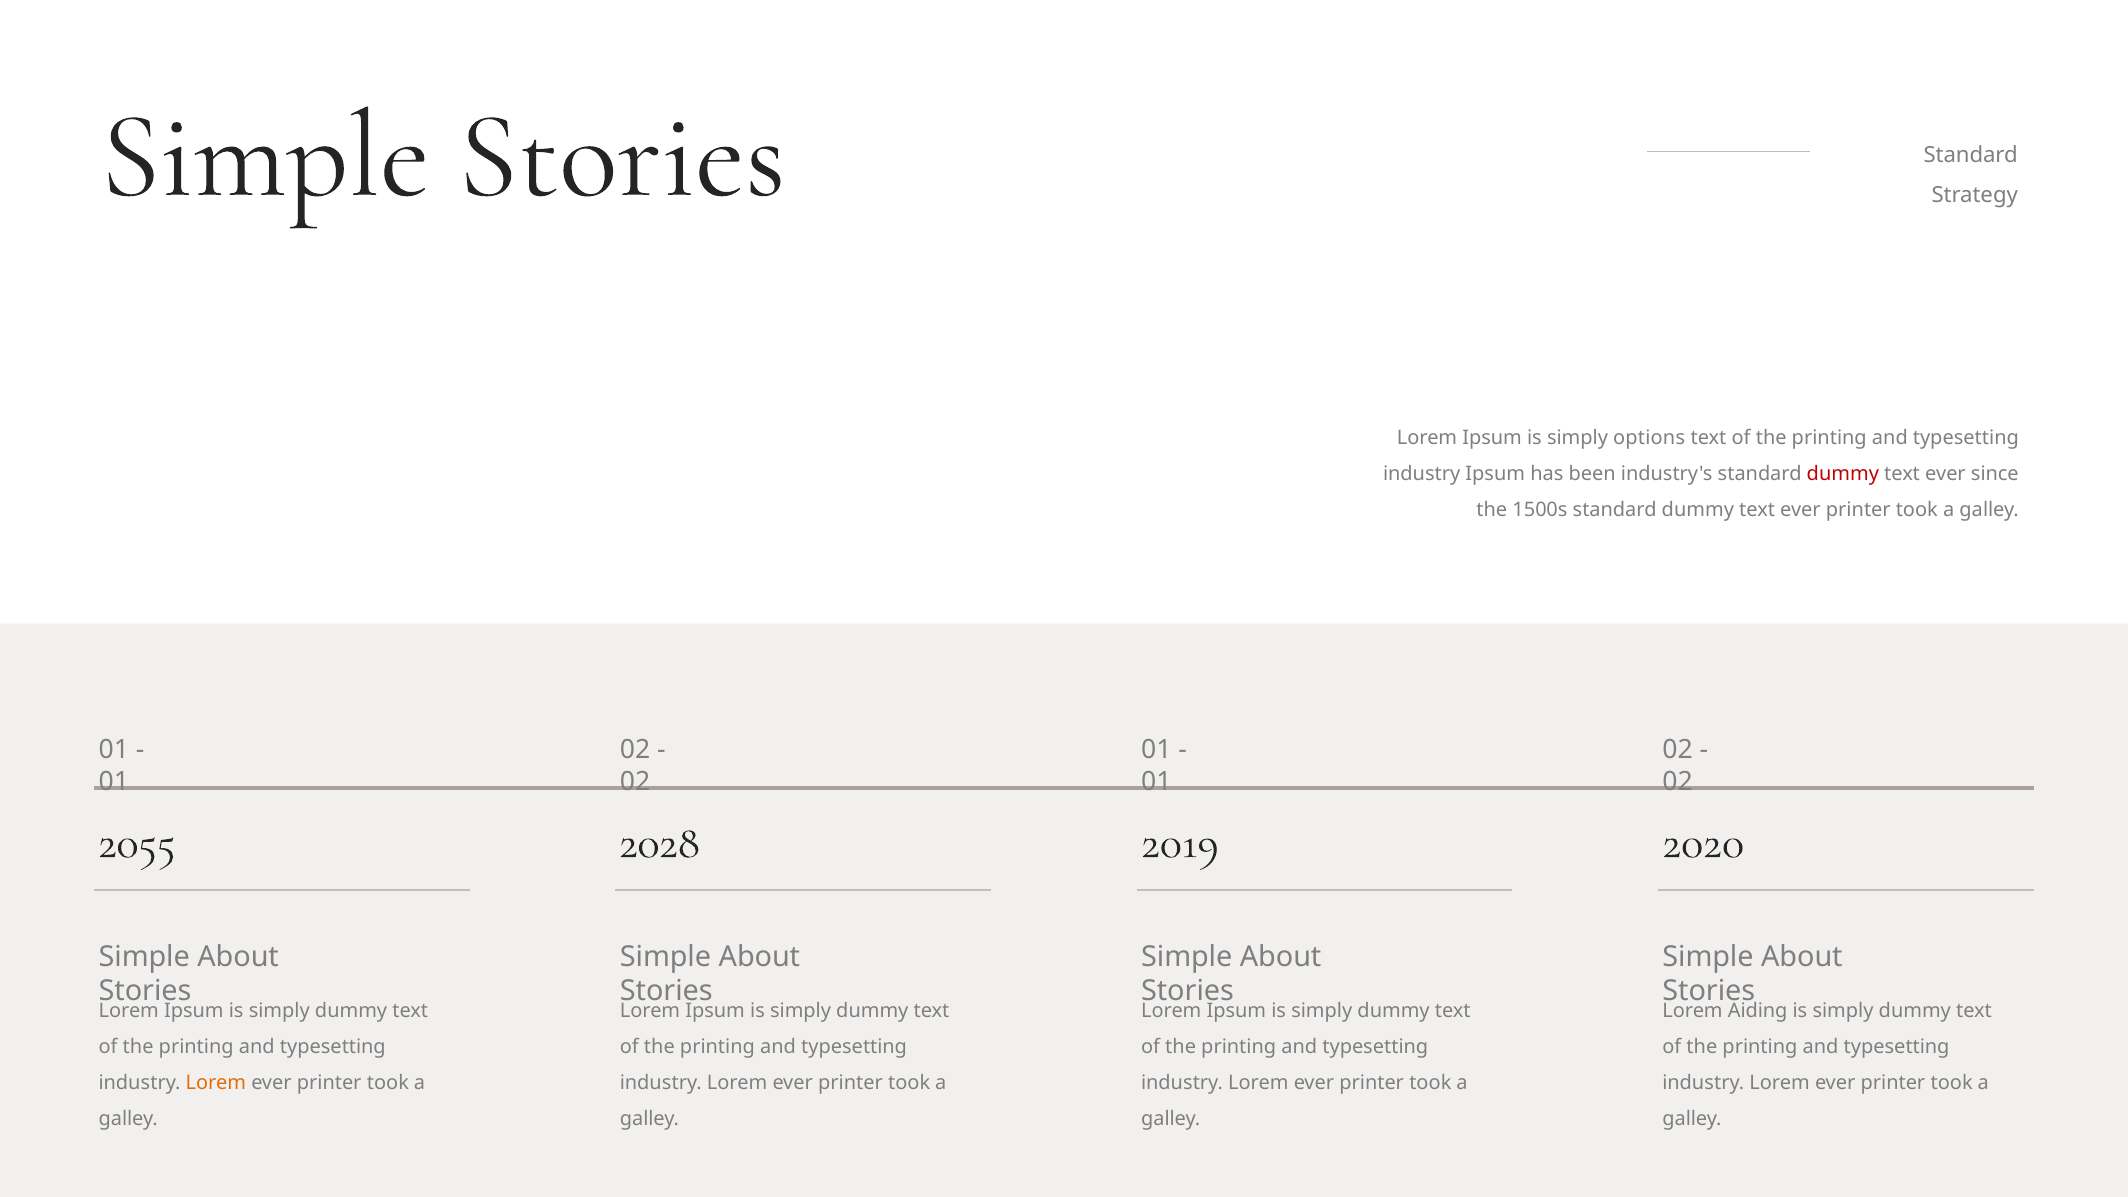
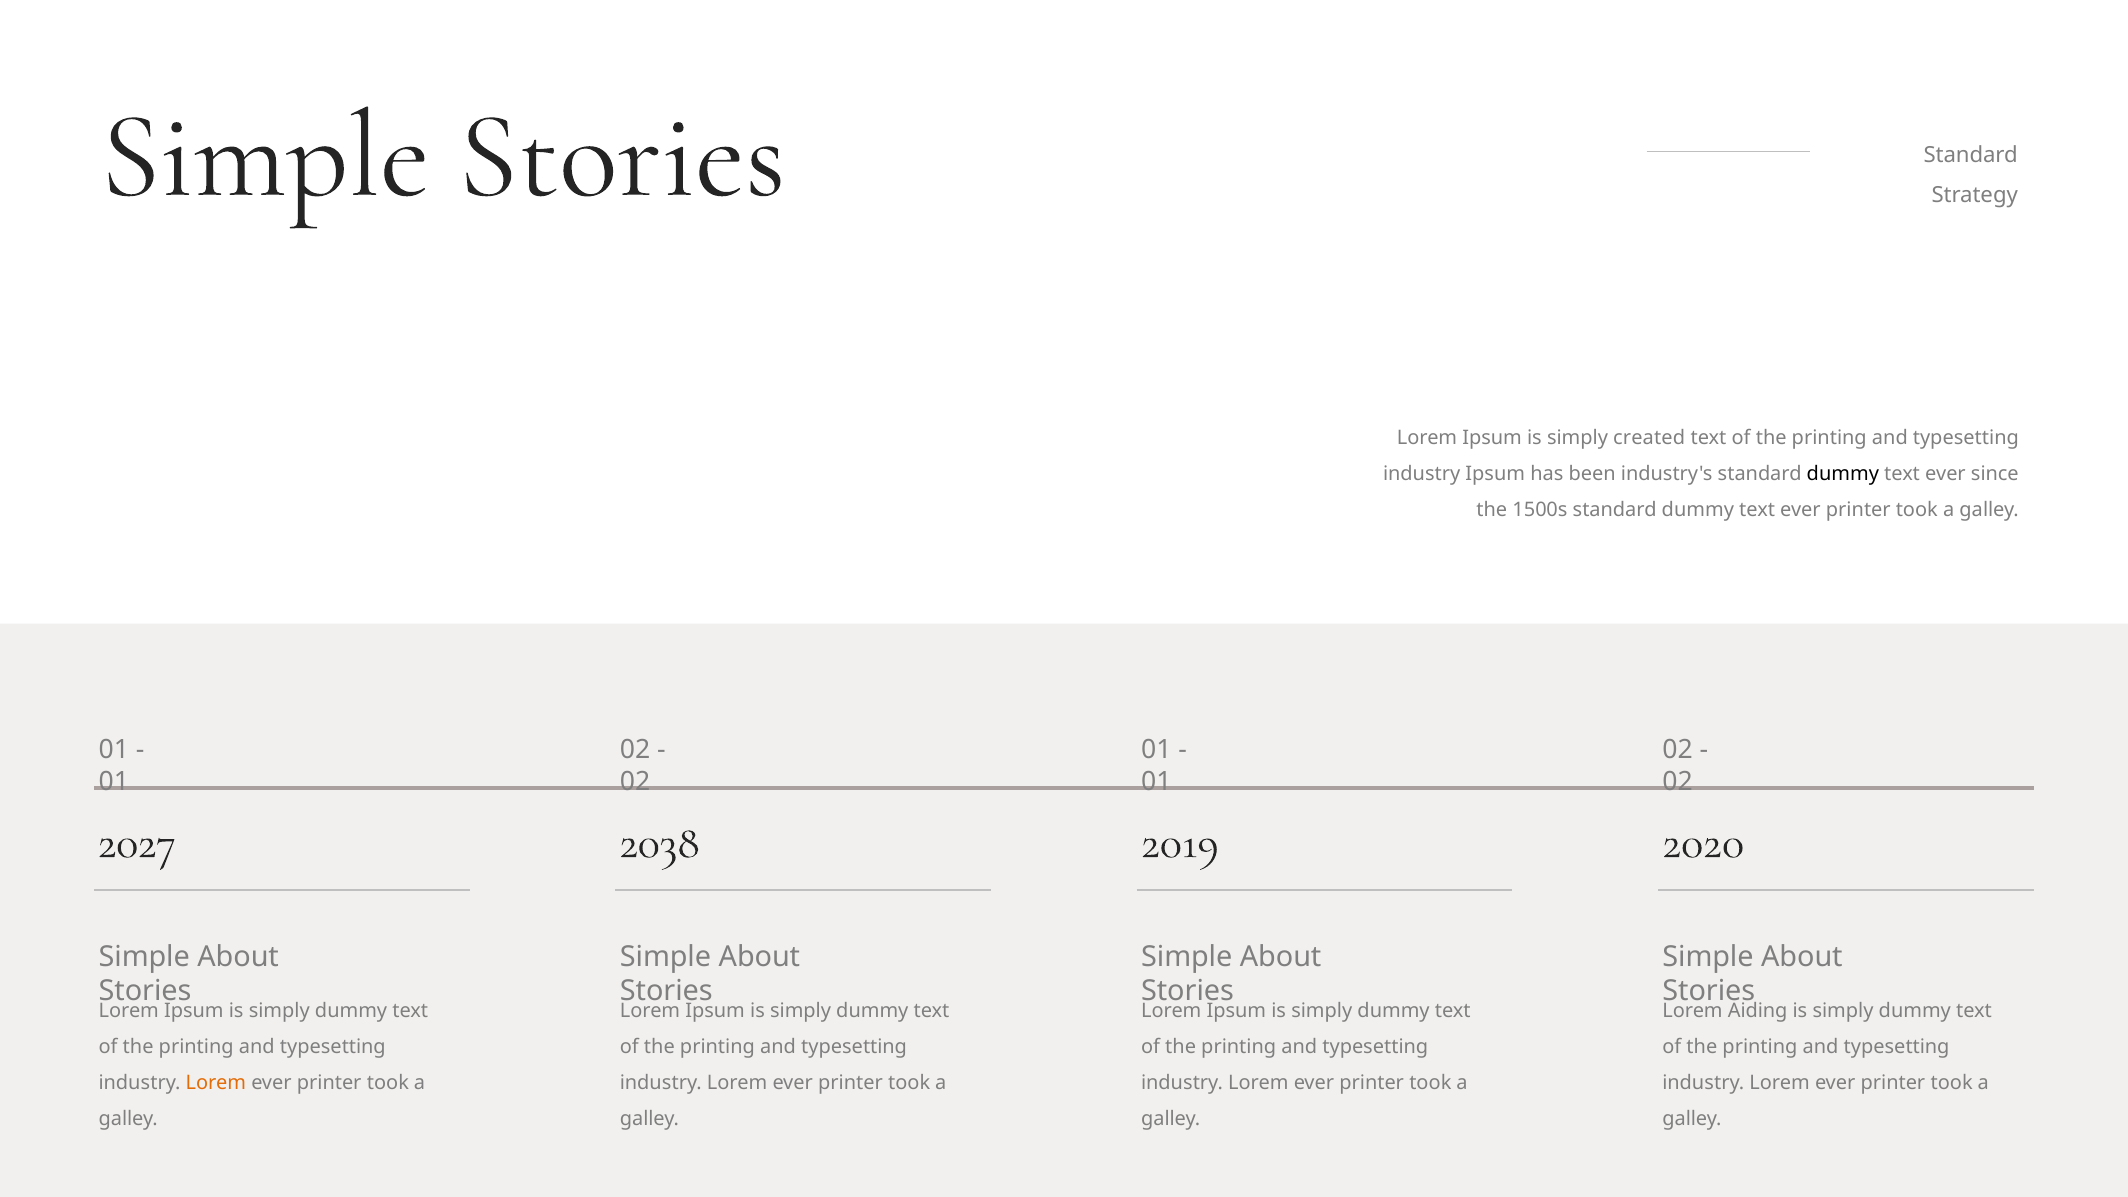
options: options -> created
dummy at (1843, 474) colour: red -> black
2055: 2055 -> 2027
2028: 2028 -> 2038
